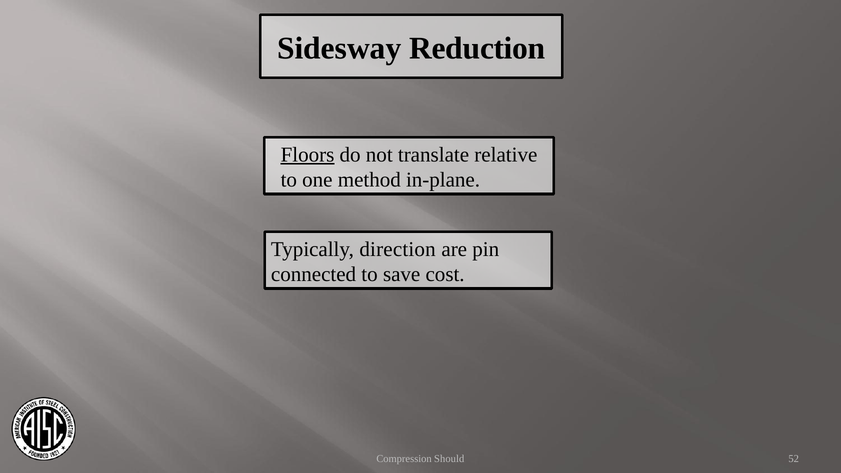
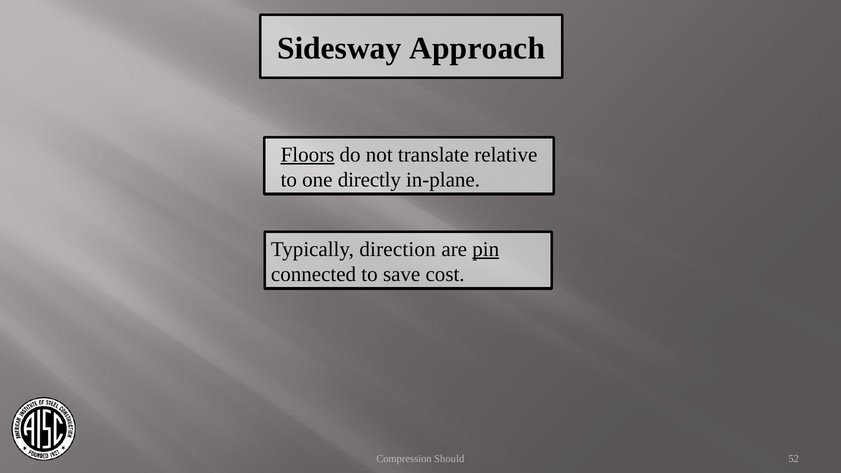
Reduction: Reduction -> Approach
method: method -> directly
pin underline: none -> present
